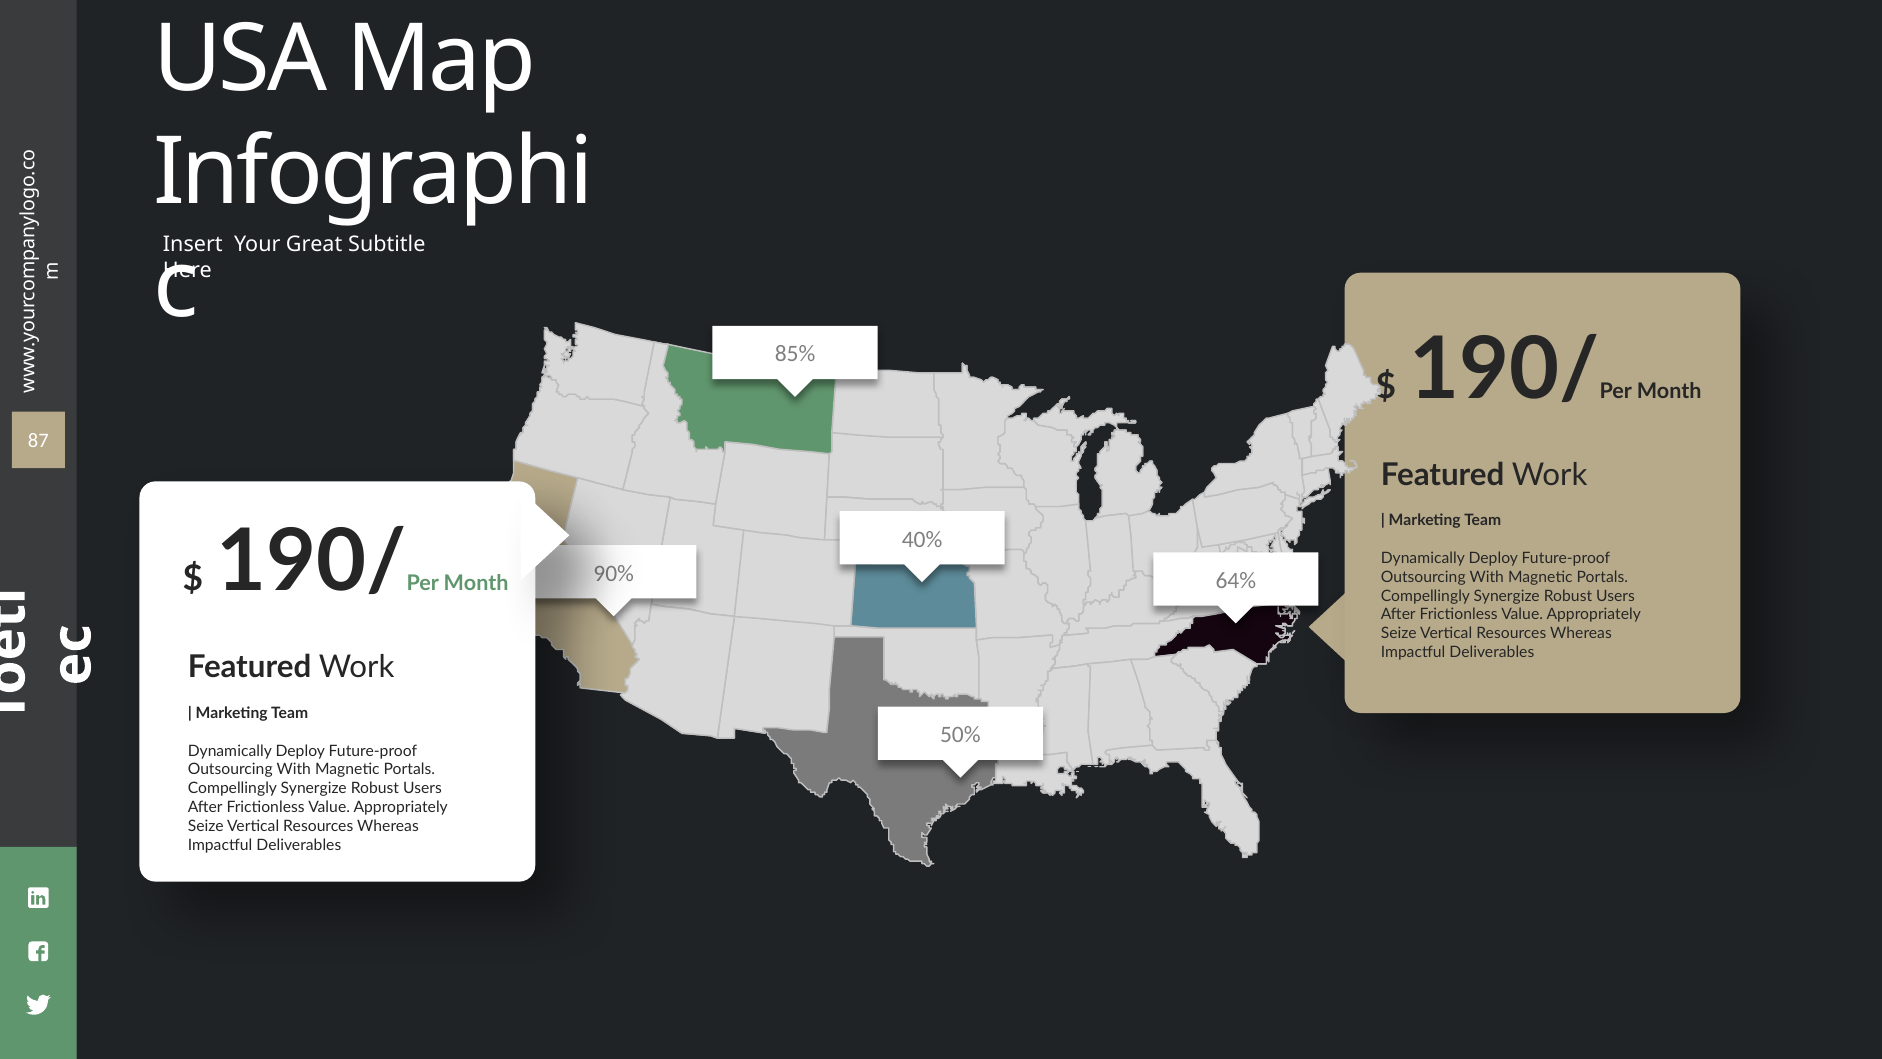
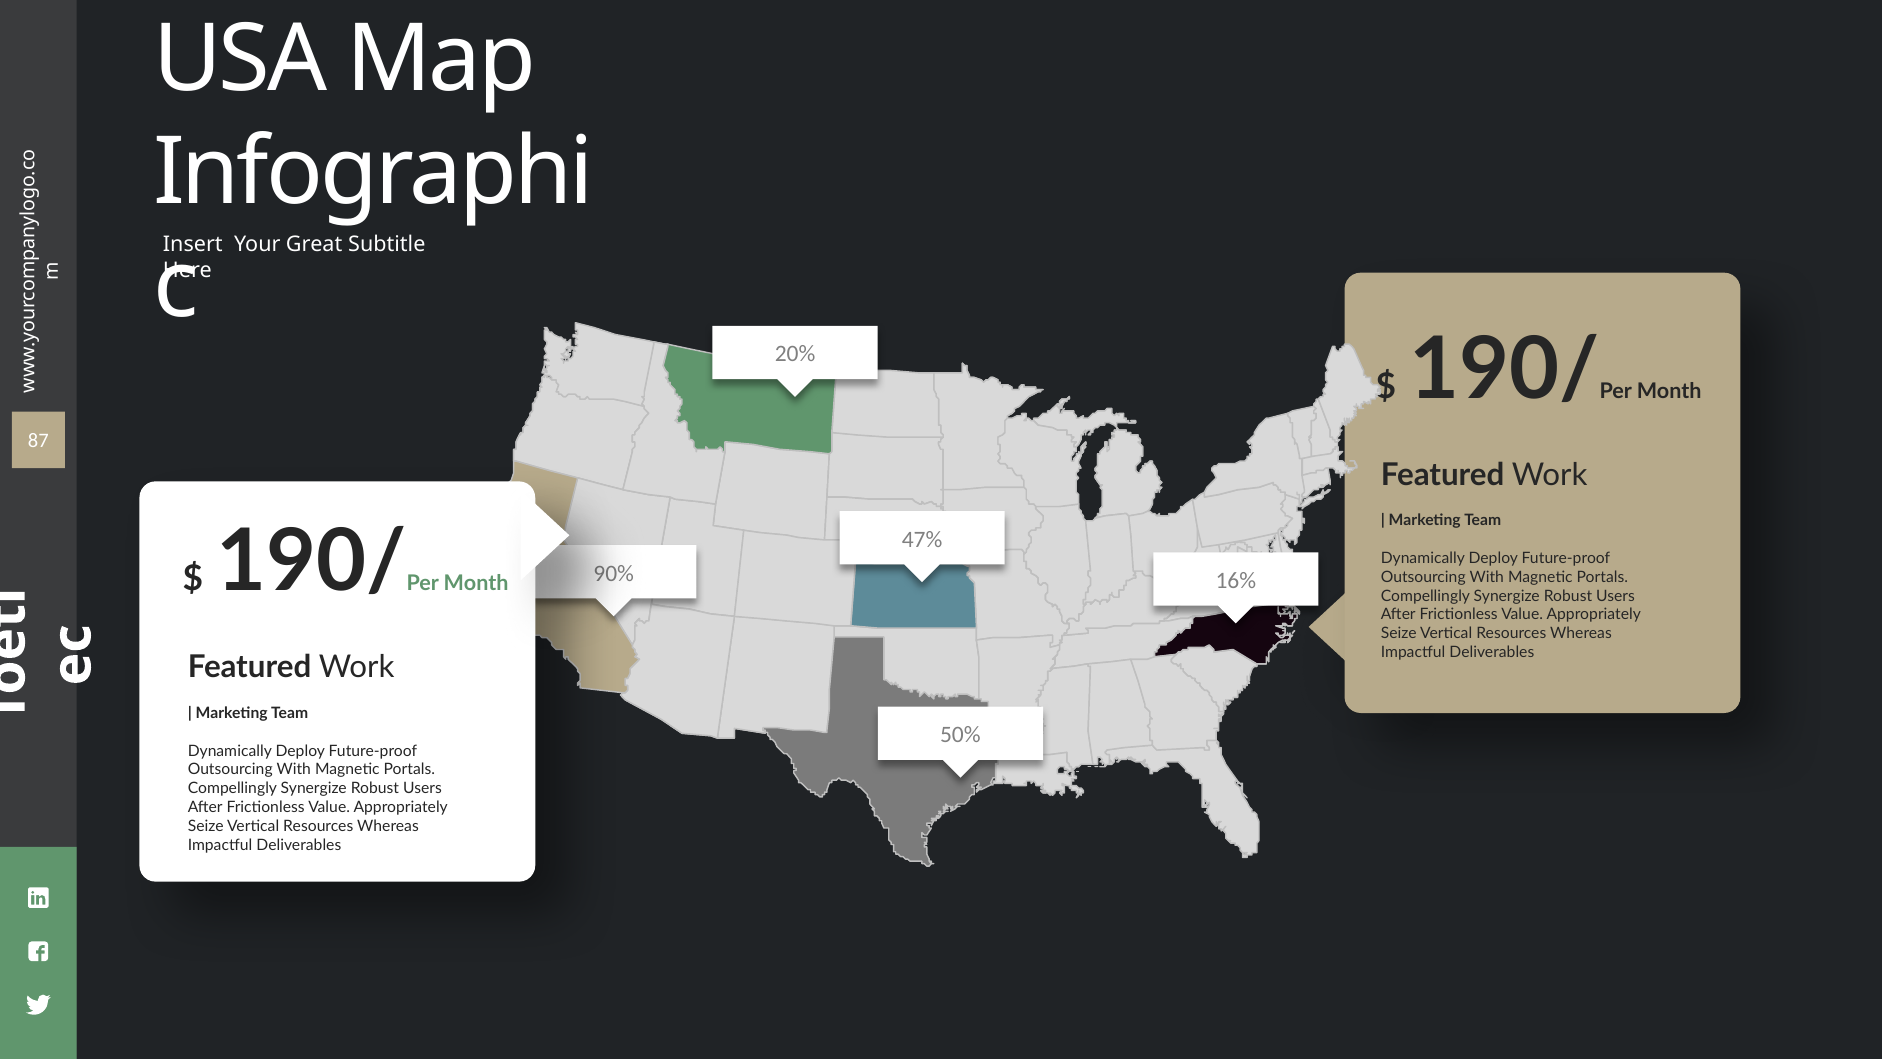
85%: 85% -> 20%
40%: 40% -> 47%
64%: 64% -> 16%
